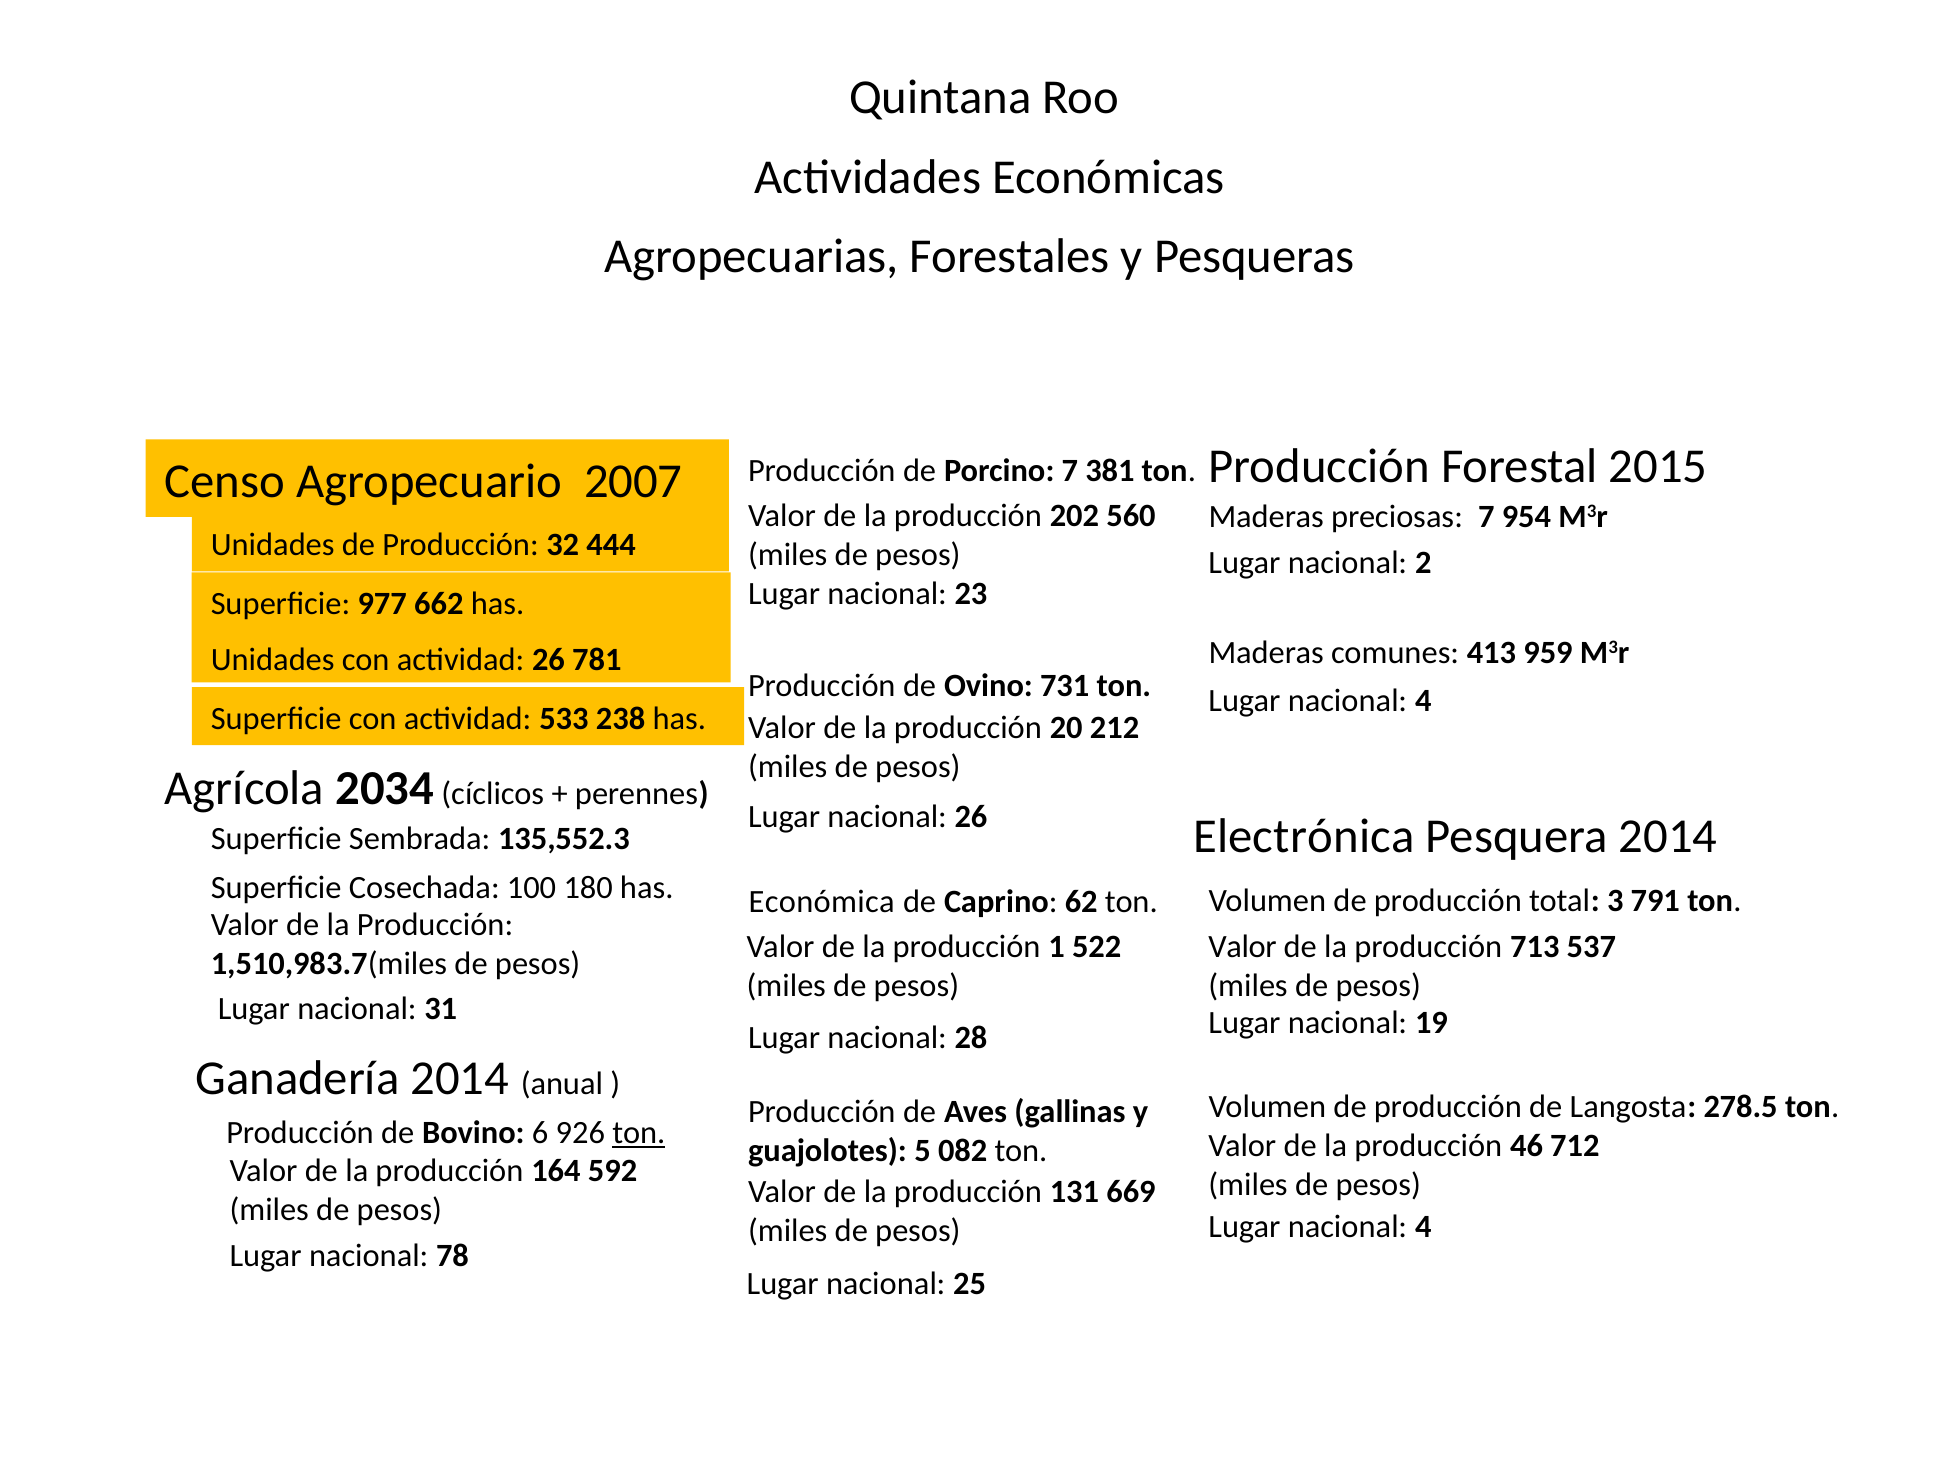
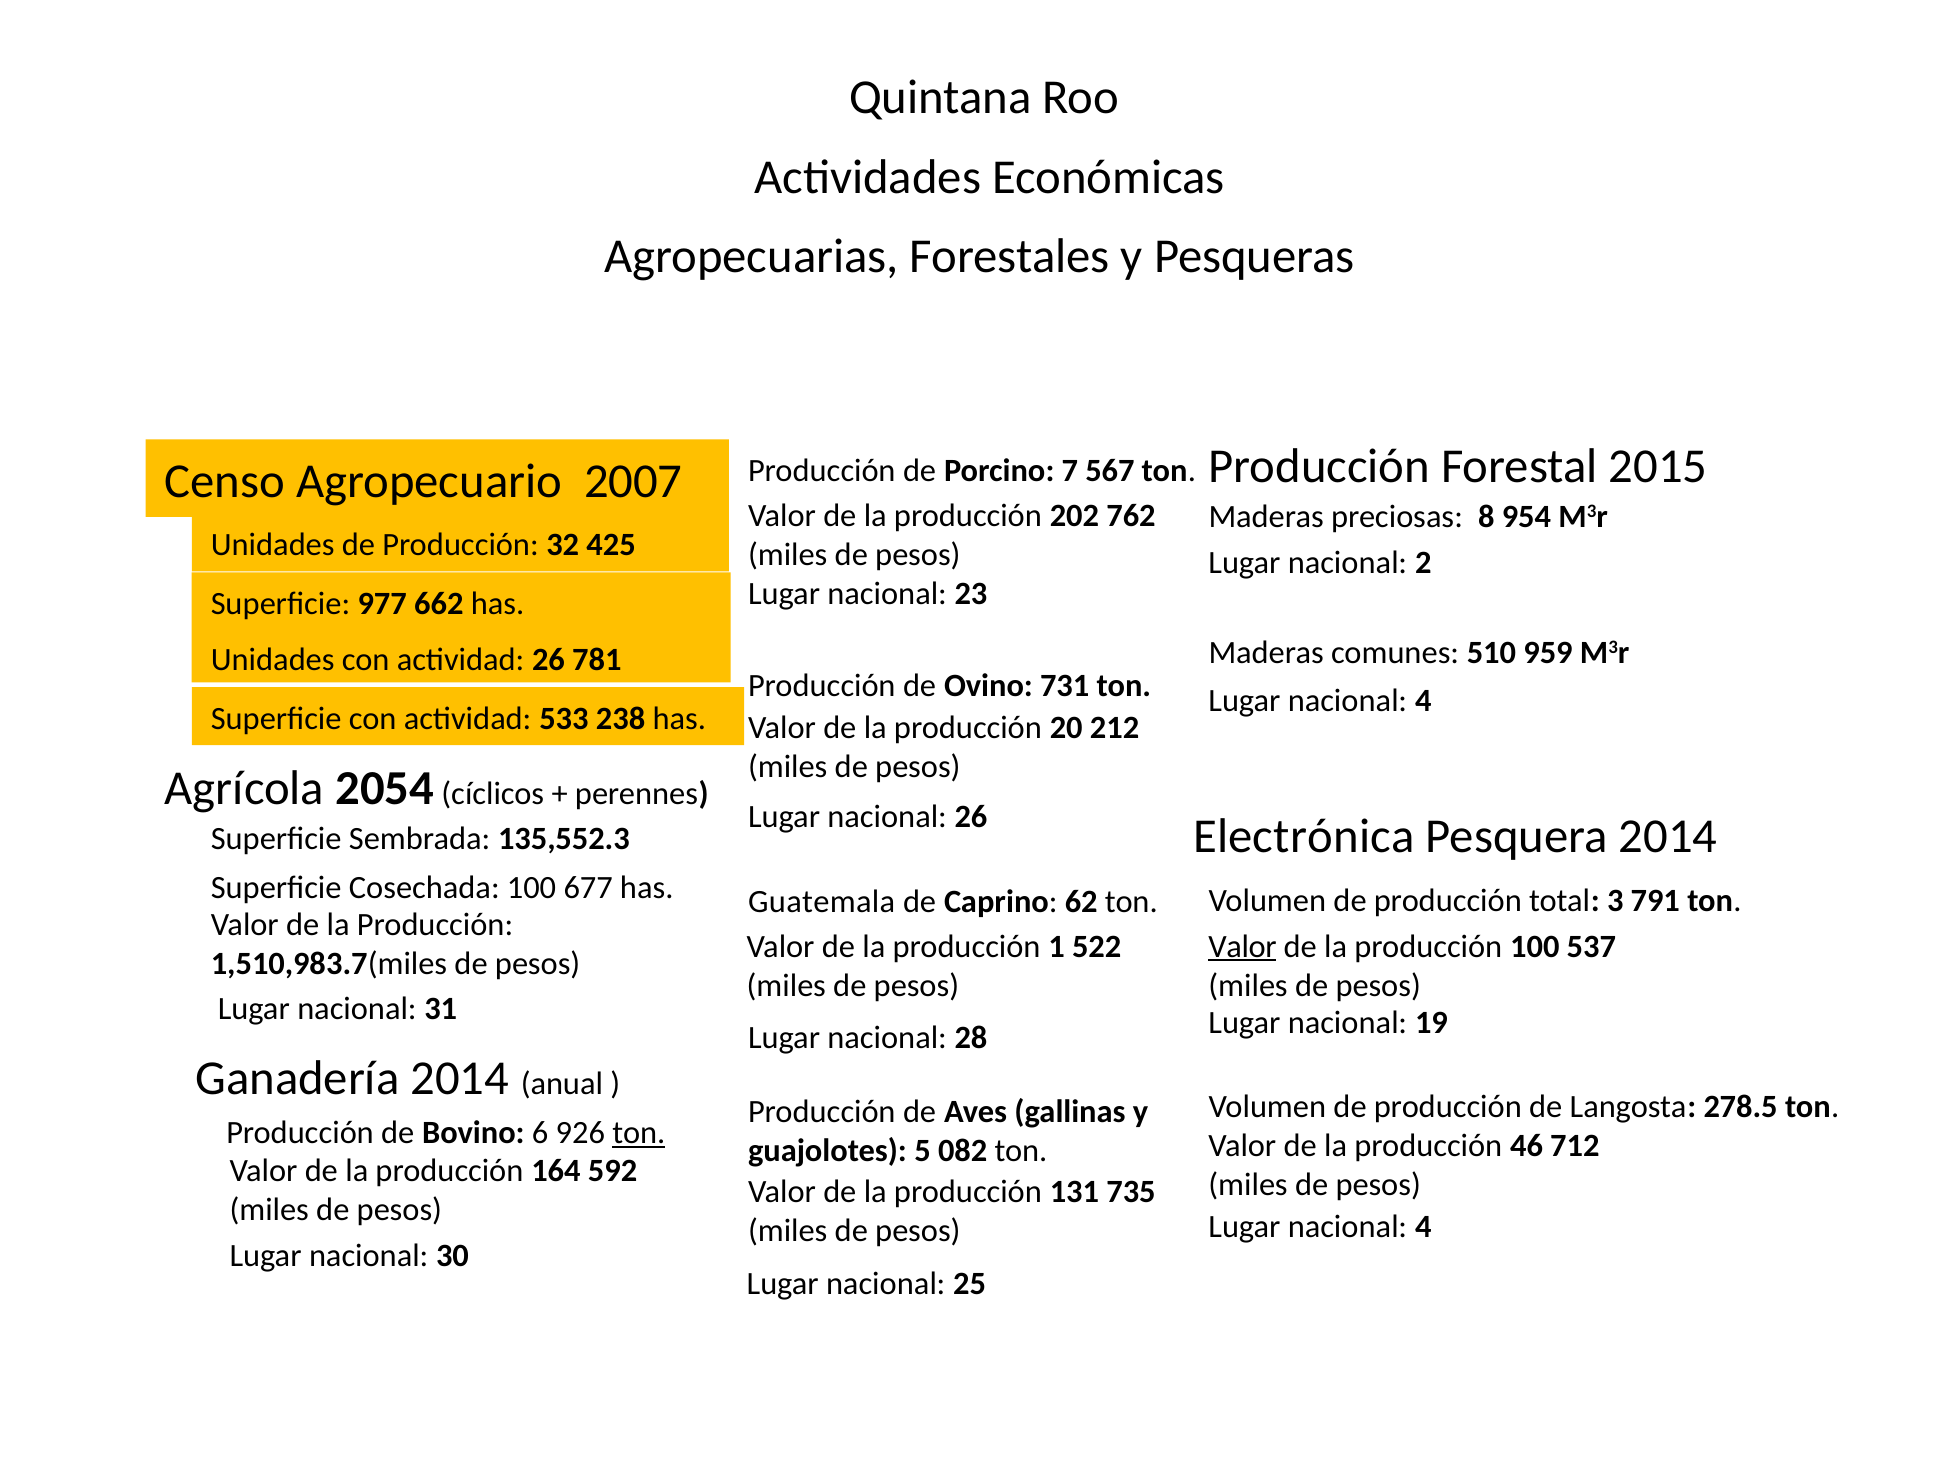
381: 381 -> 567
560: 560 -> 762
preciosas 7: 7 -> 8
444: 444 -> 425
413: 413 -> 510
2034: 2034 -> 2054
180: 180 -> 677
Económica: Económica -> Guatemala
Valor at (1243, 946) underline: none -> present
producción 713: 713 -> 100
669: 669 -> 735
78: 78 -> 30
